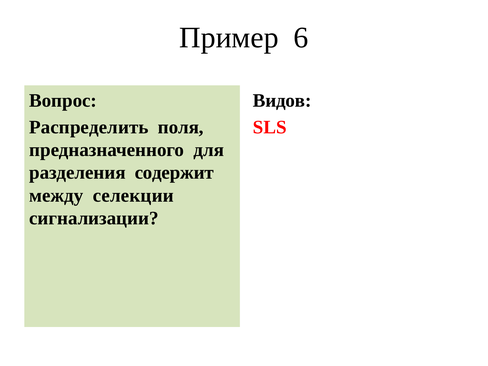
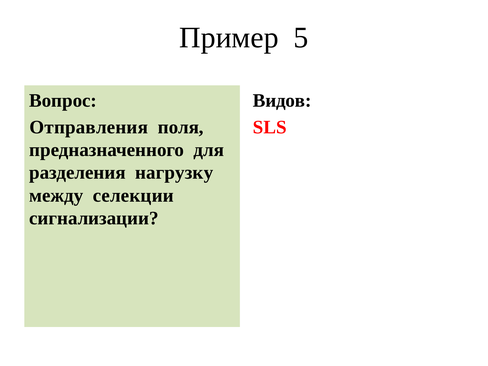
6: 6 -> 5
Распределить: Распределить -> Отправления
содержит: содержит -> нагрузку
